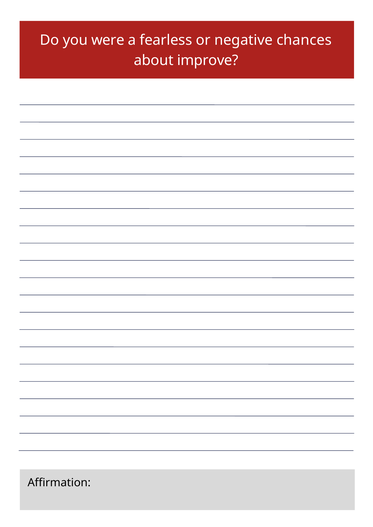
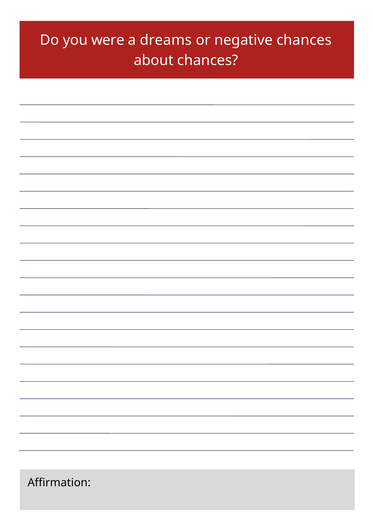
fearless: fearless -> dreams
about improve: improve -> chances
